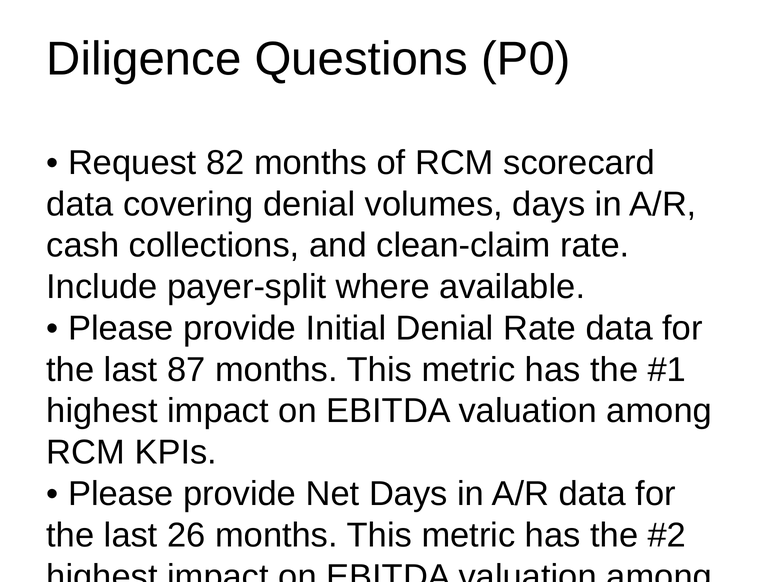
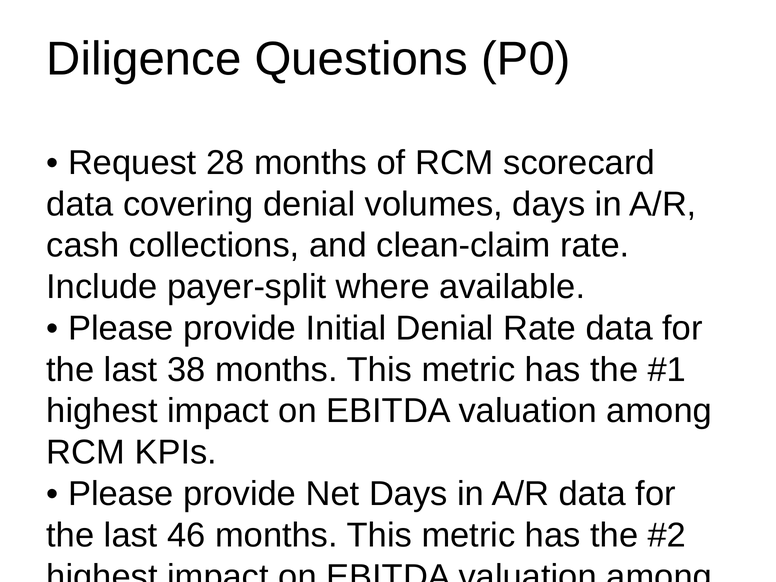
82: 82 -> 28
87: 87 -> 38
26: 26 -> 46
